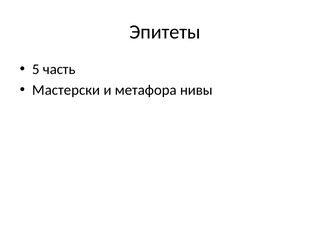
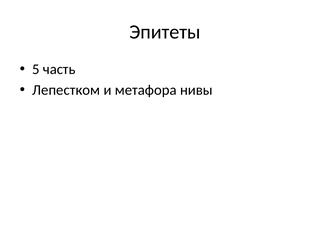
Мастерски: Мастерски -> Лепестком
